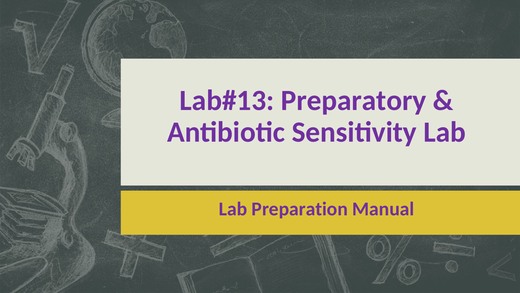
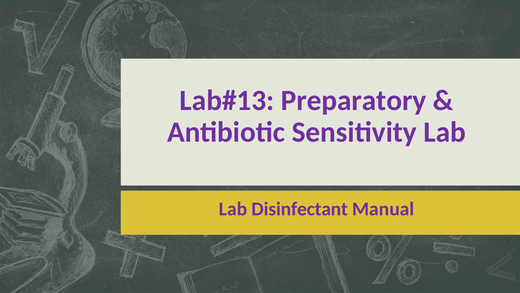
Preparation: Preparation -> Disinfectant
